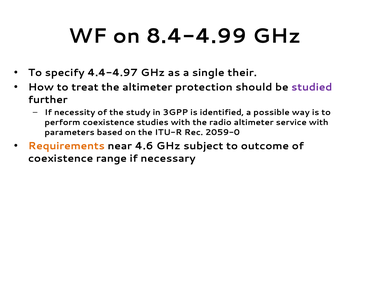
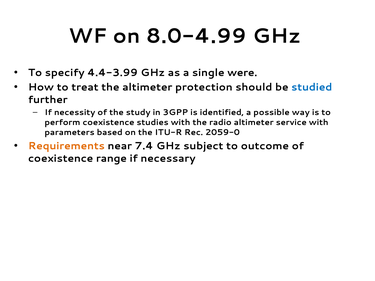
8.4-4.99: 8.4-4.99 -> 8.0-4.99
4.4-4.97: 4.4-4.97 -> 4.4-3.99
their: their -> were
studied colour: purple -> blue
4.6: 4.6 -> 7.4
